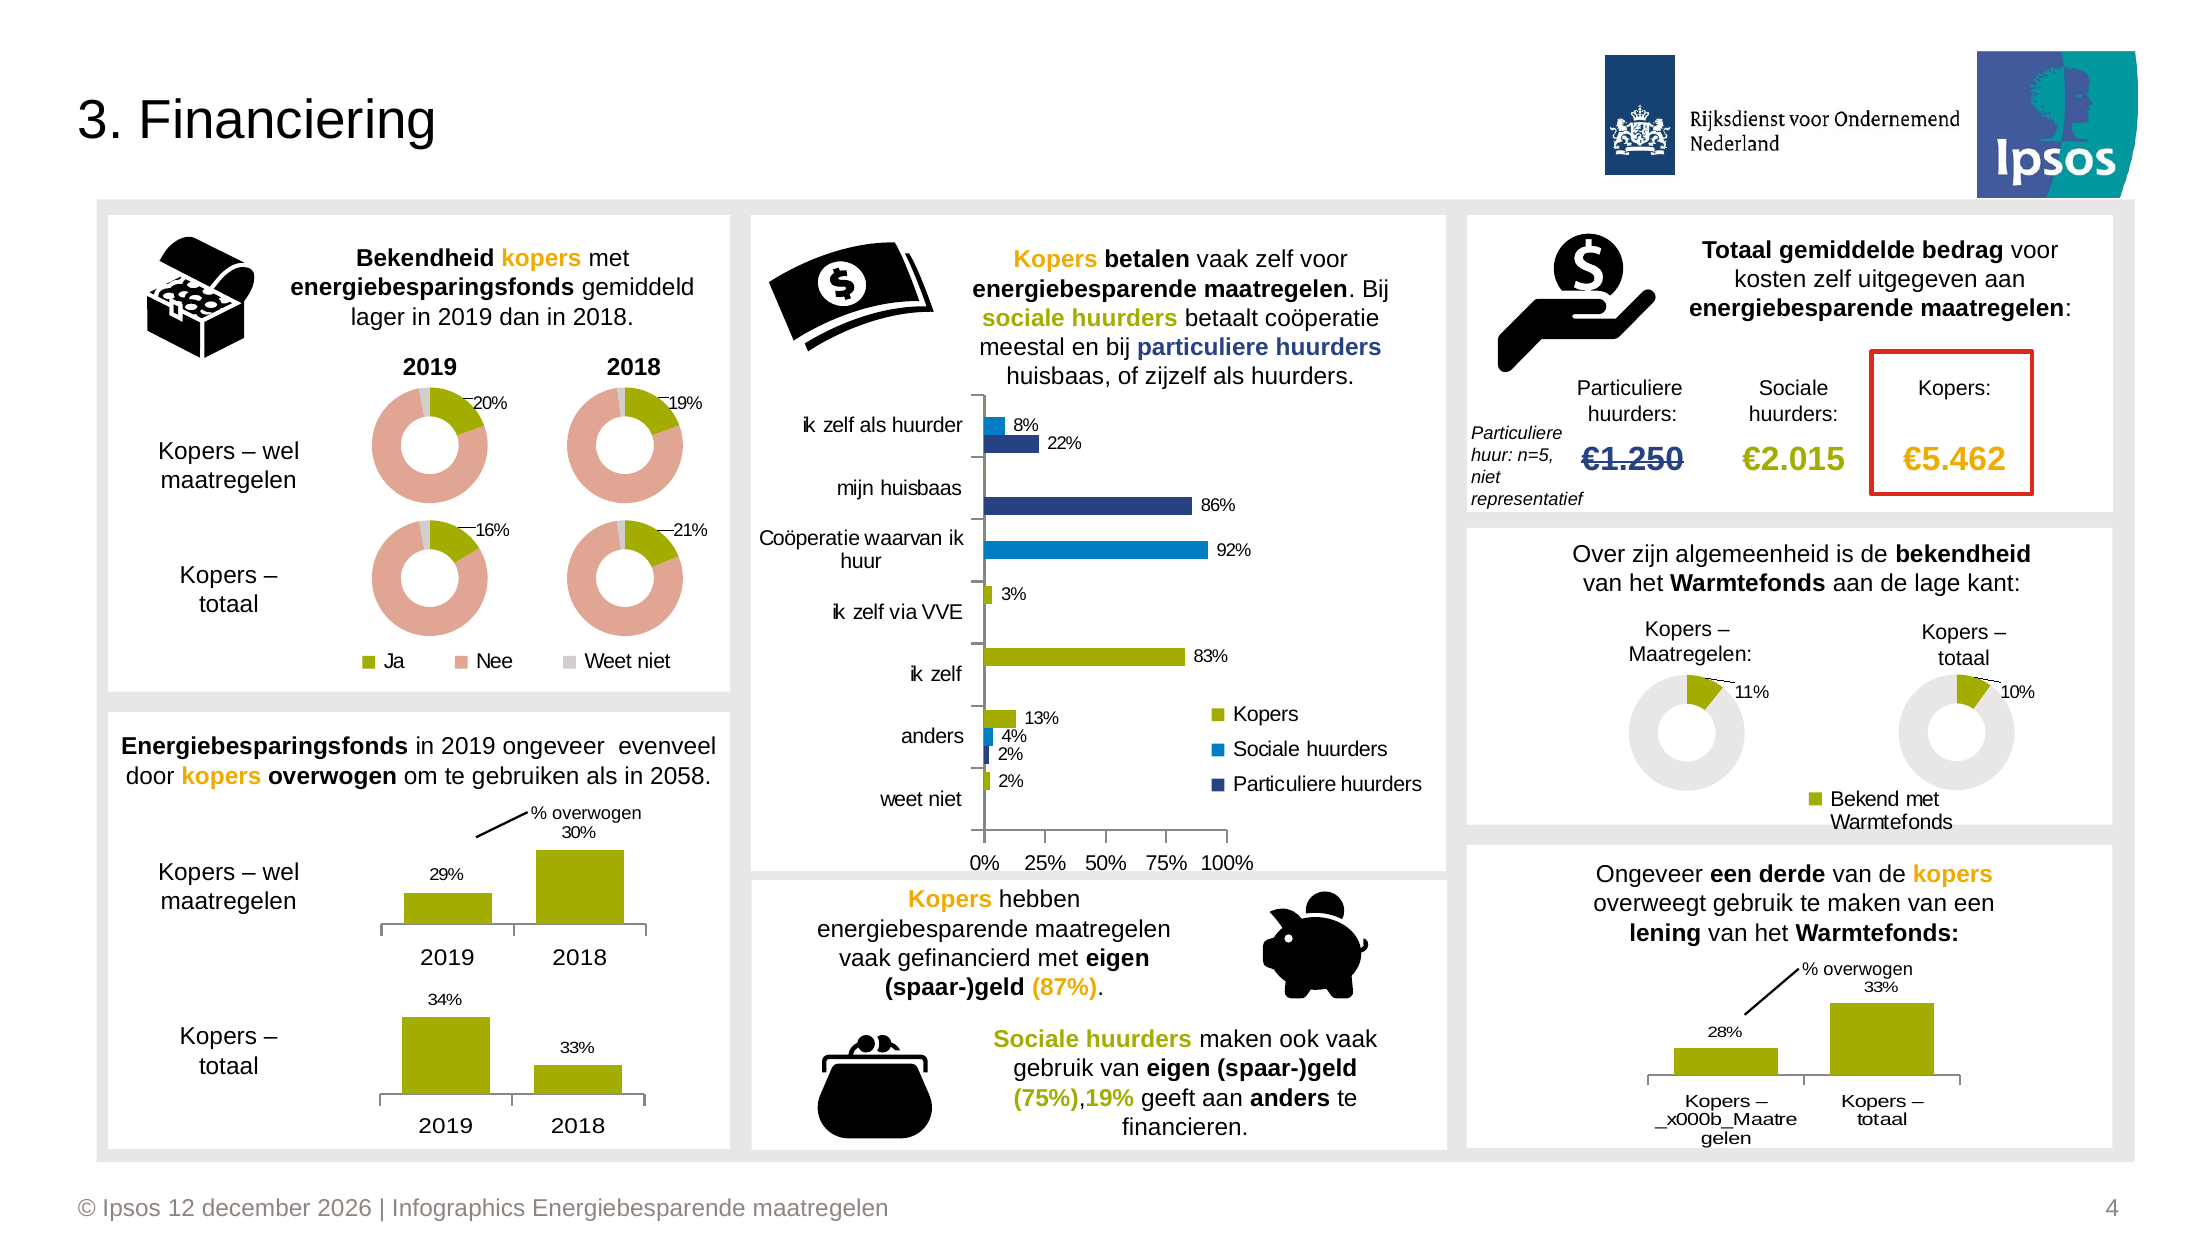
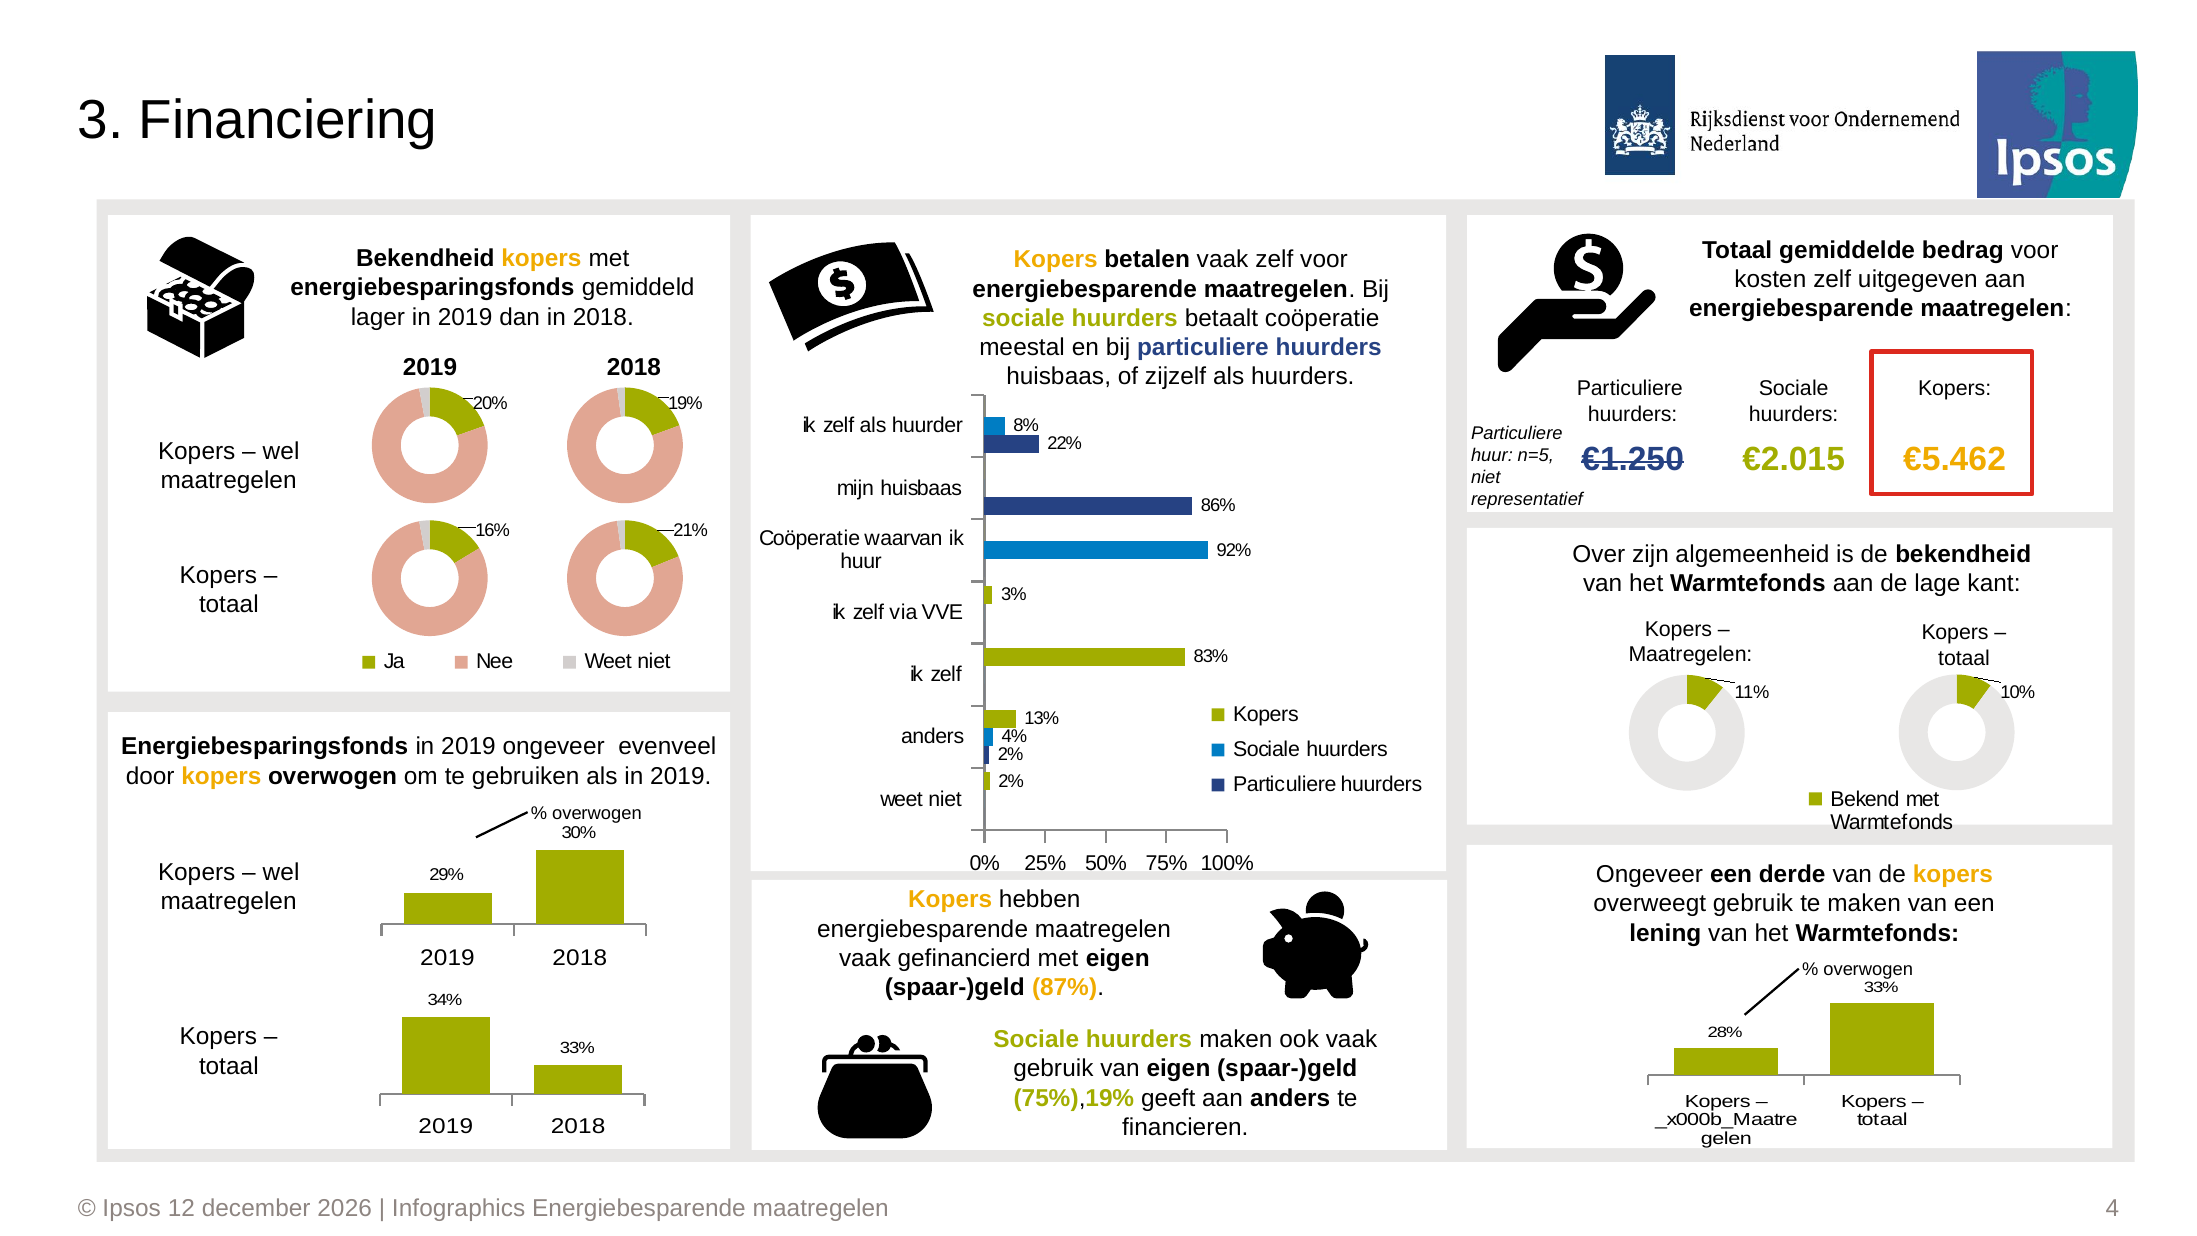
als in 2058: 2058 -> 2019
